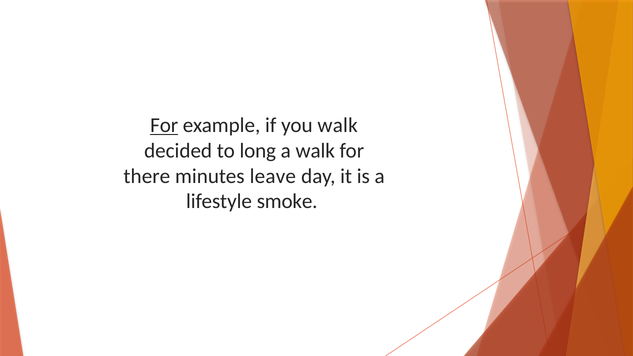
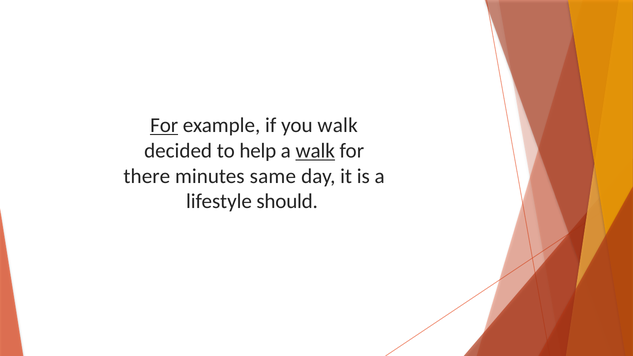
long: long -> help
walk at (315, 151) underline: none -> present
leave: leave -> same
smoke: smoke -> should
